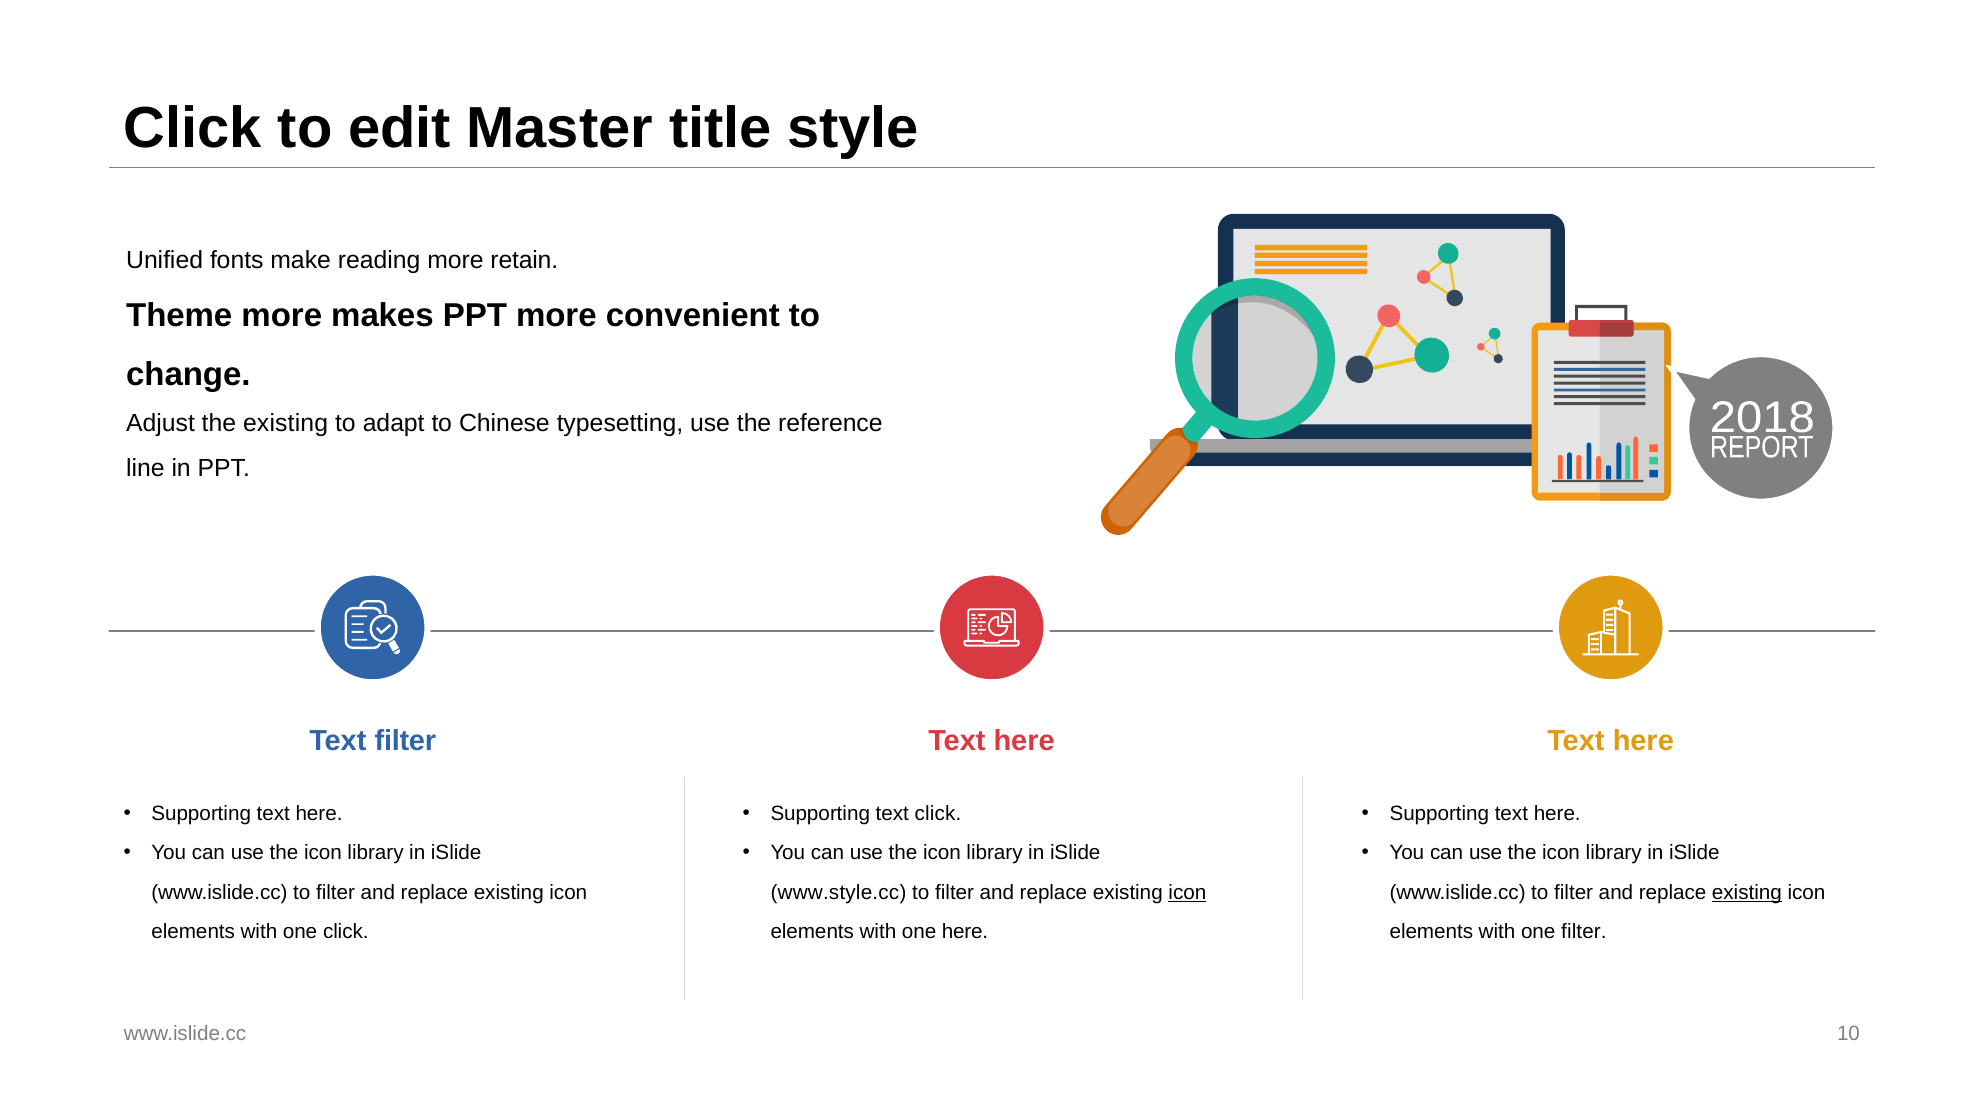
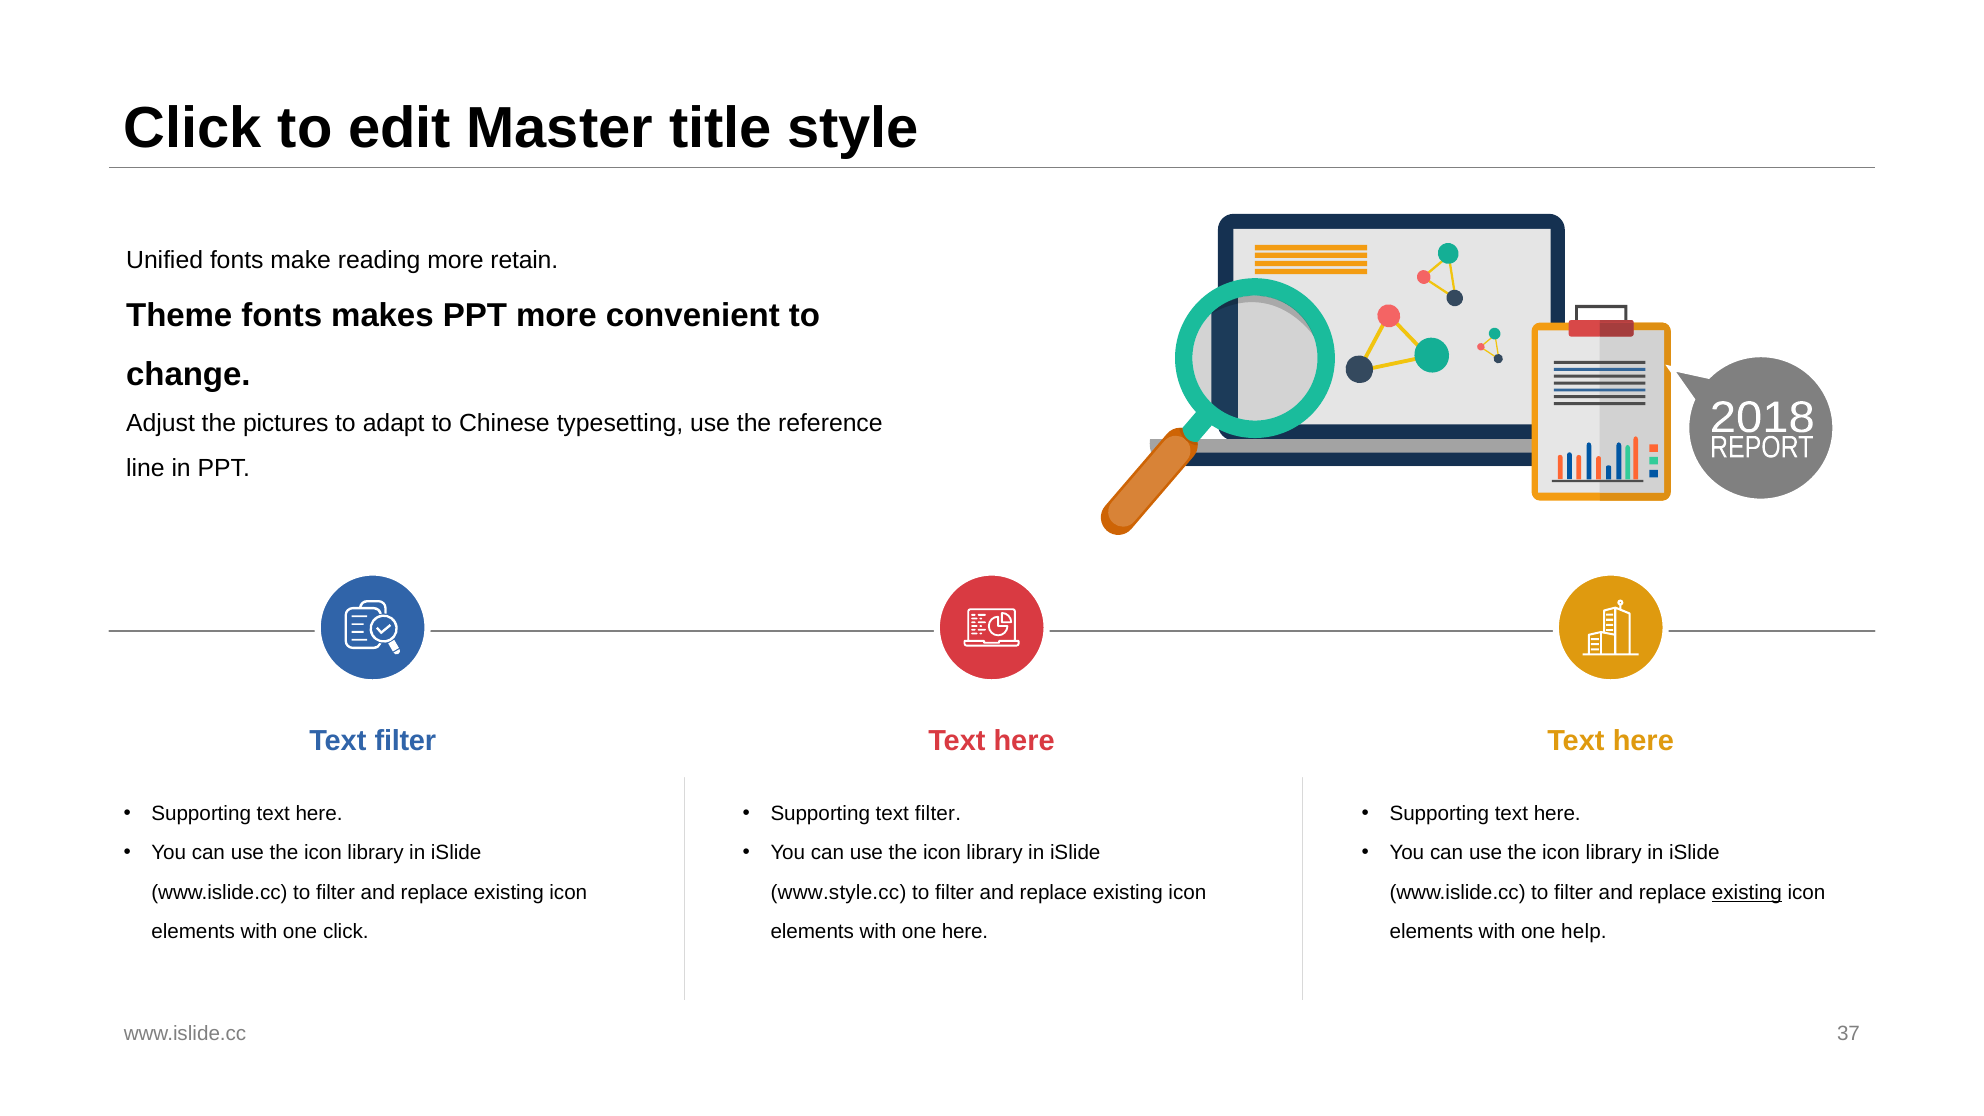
Theme more: more -> fonts
the existing: existing -> pictures
Supporting text click: click -> filter
icon at (1187, 892) underline: present -> none
one filter: filter -> help
10: 10 -> 37
